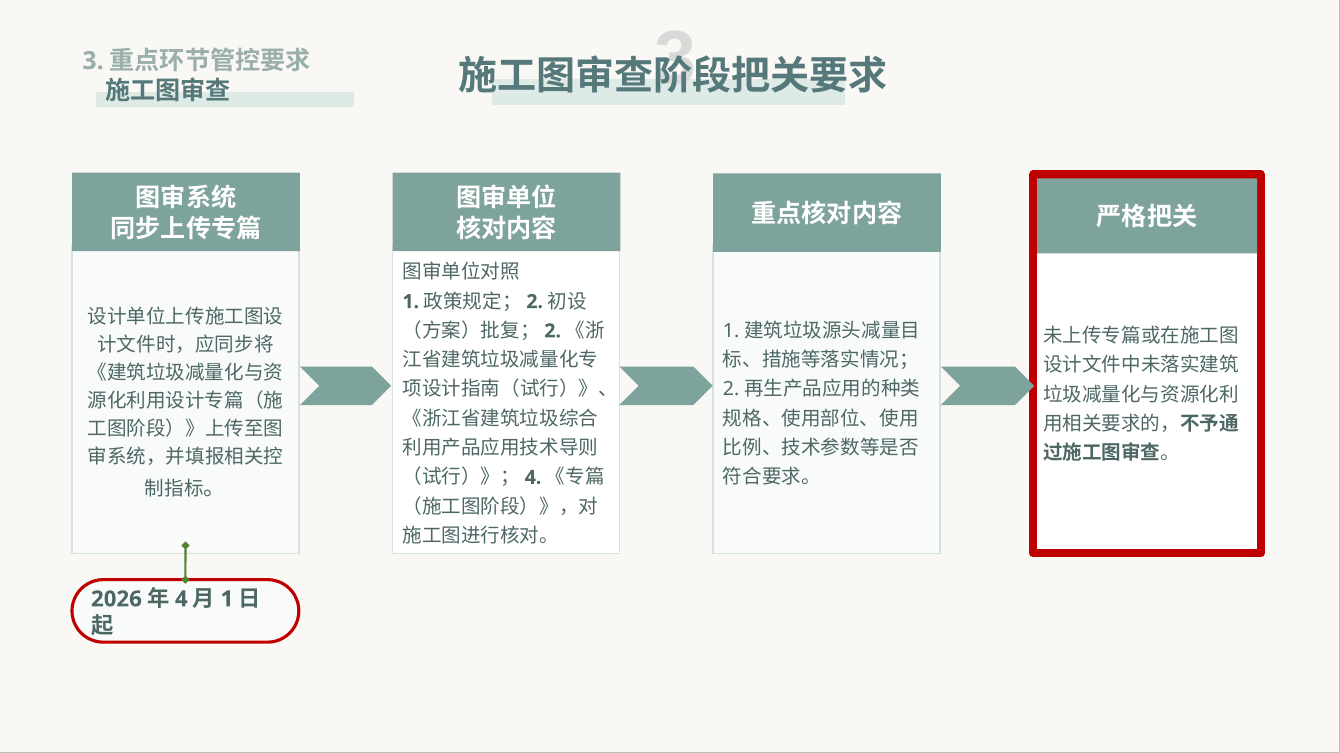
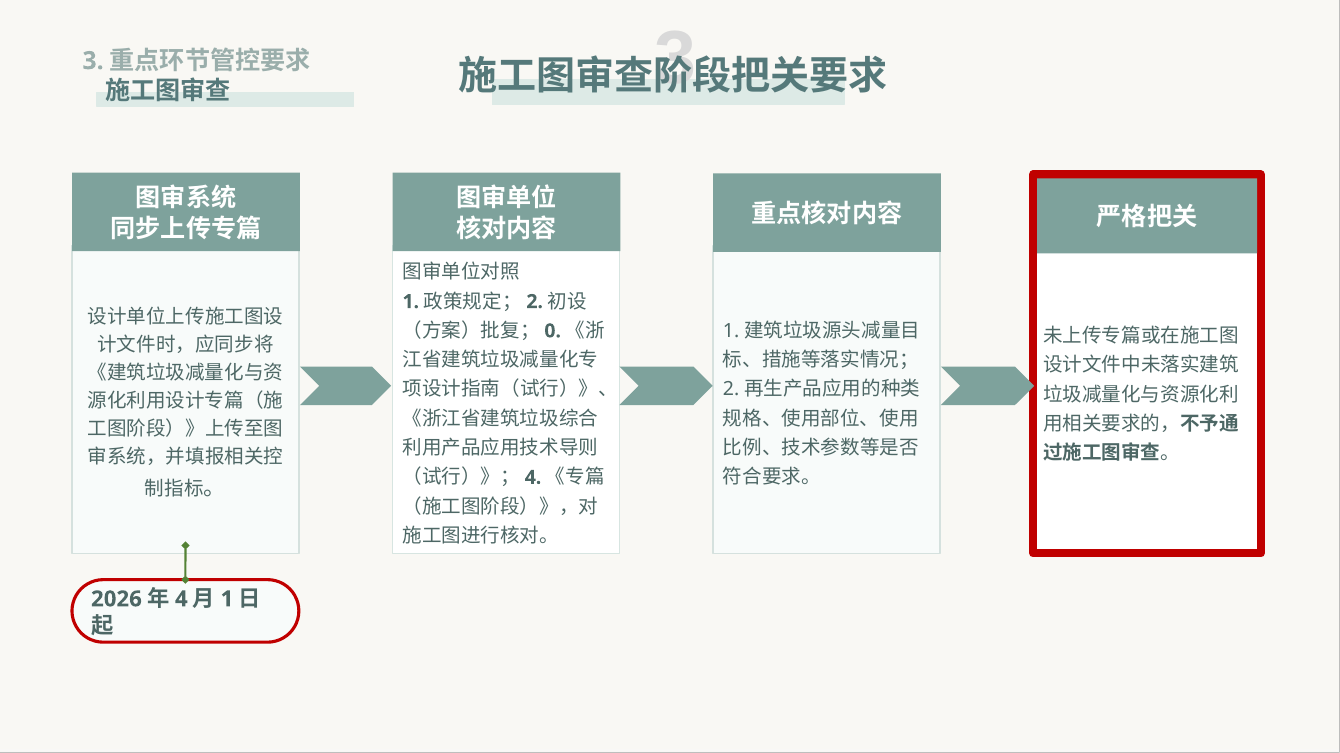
2 at (553, 331): 2 -> 0
